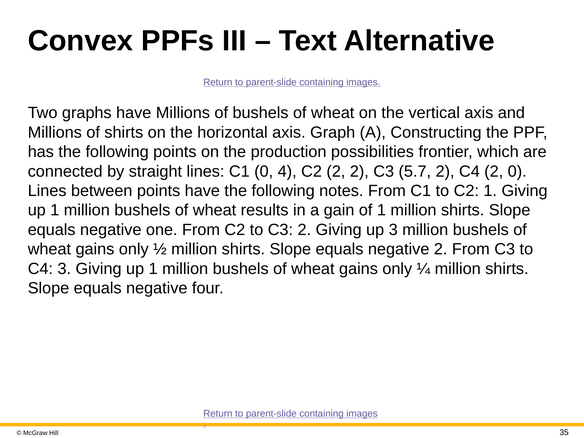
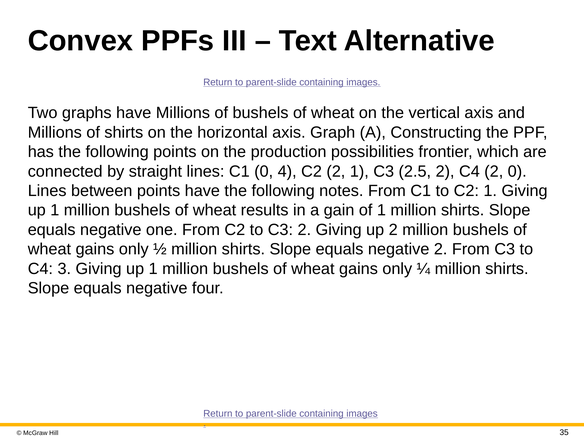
2 2: 2 -> 1
5.7: 5.7 -> 2.5
up 3: 3 -> 2
